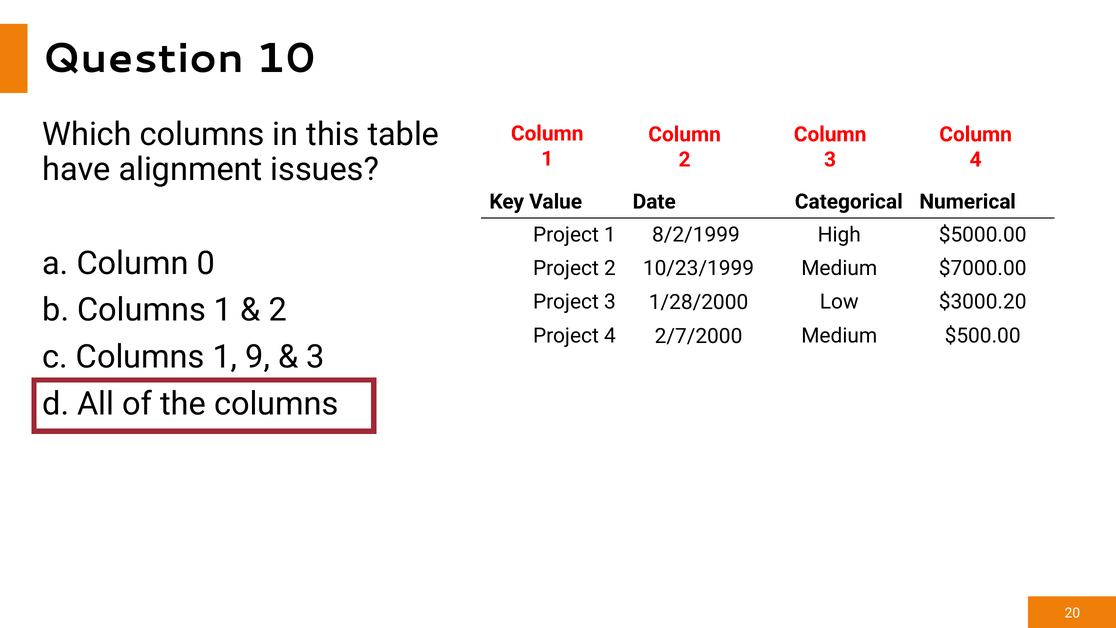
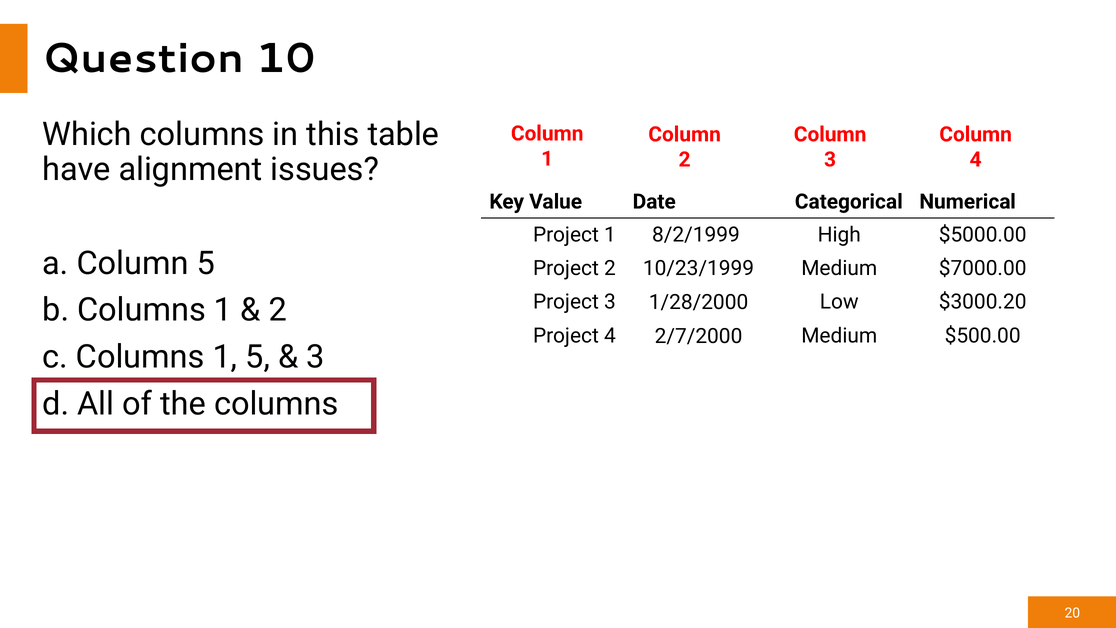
Column 0: 0 -> 5
1 9: 9 -> 5
